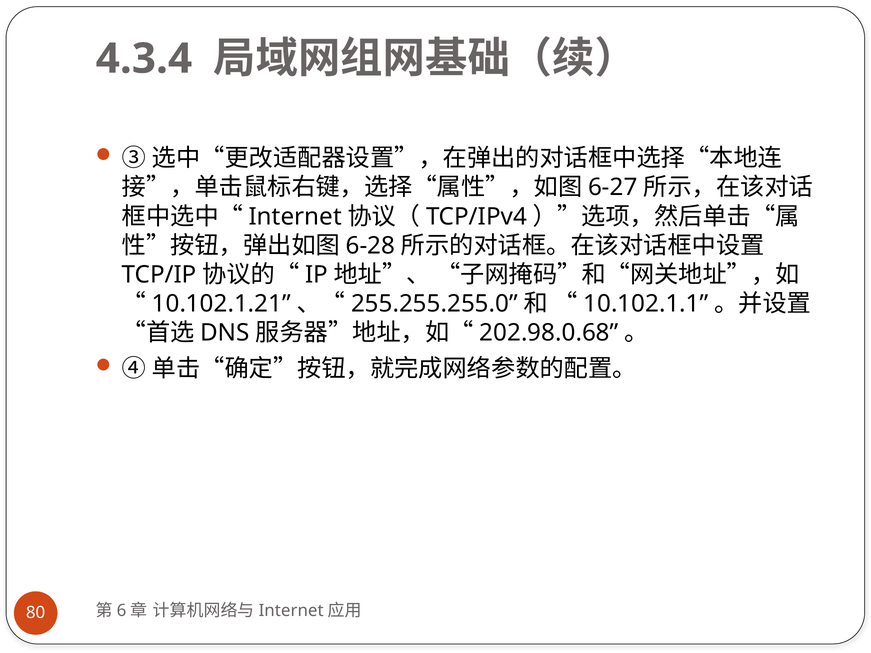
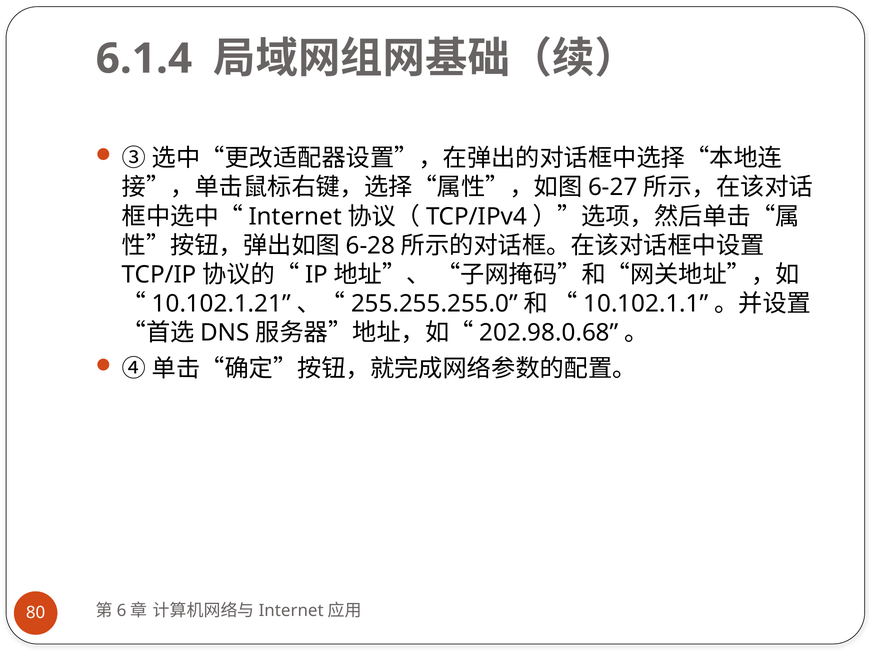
4.3.4: 4.3.4 -> 6.1.4
